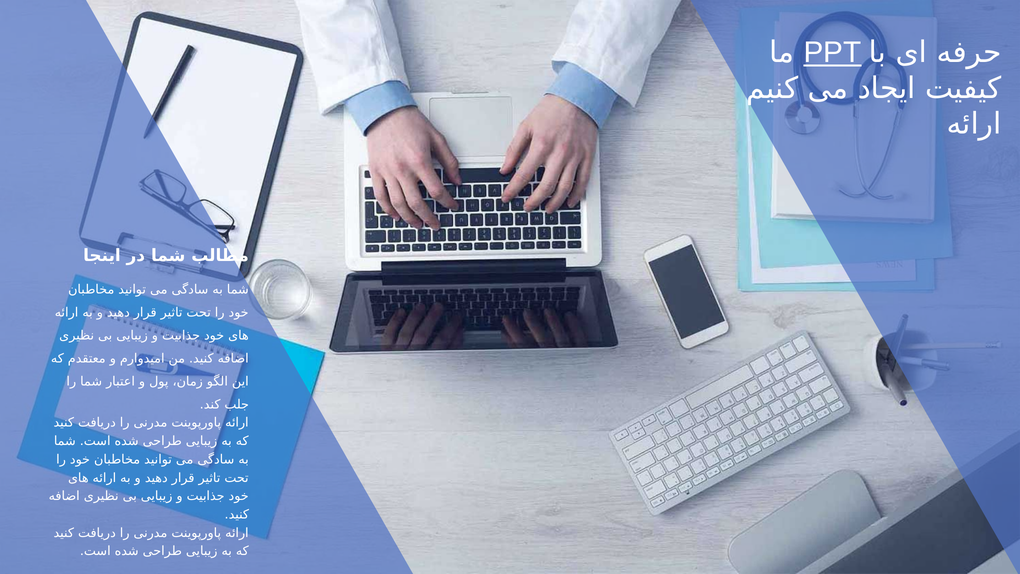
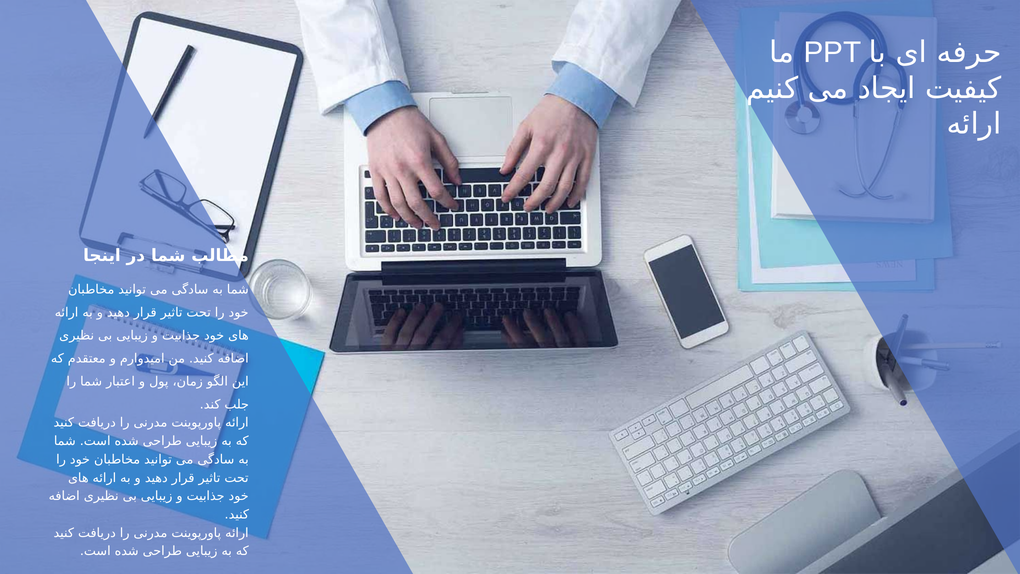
PPT underline: present -> none
